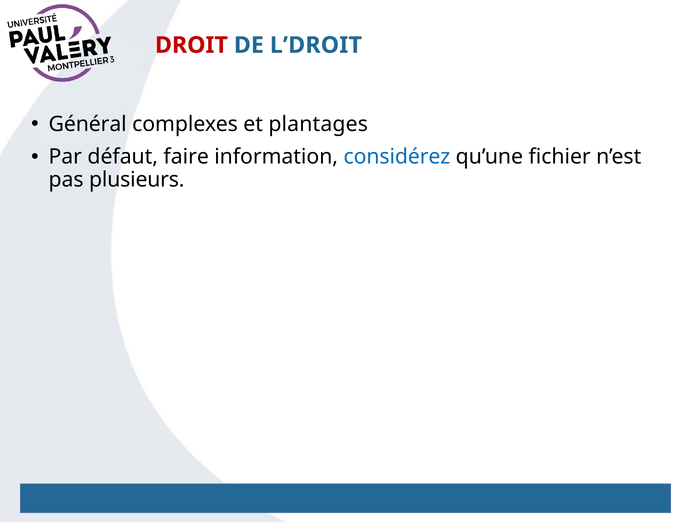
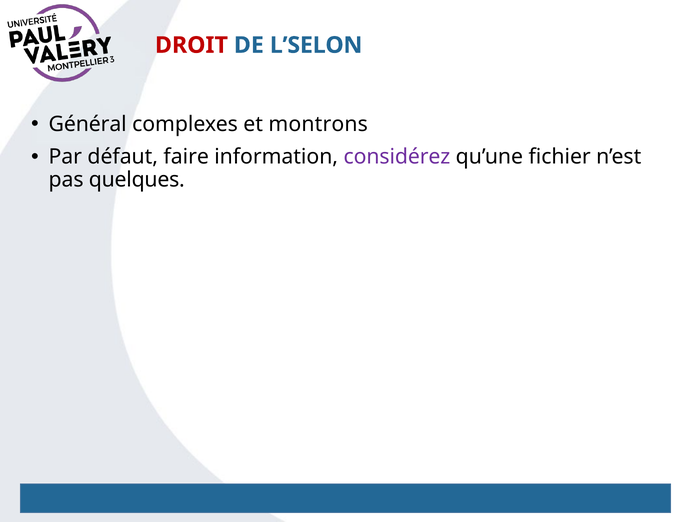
L’DROIT: L’DROIT -> L’SELON
plantages: plantages -> montrons
considérez colour: blue -> purple
plusieurs: plusieurs -> quelques
